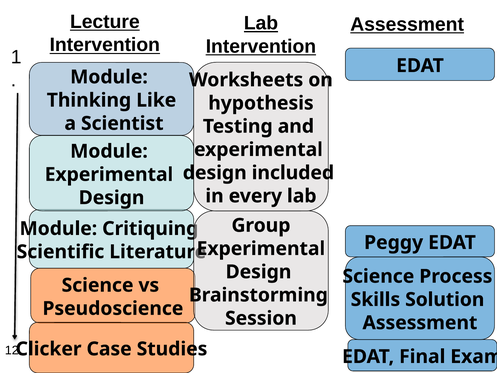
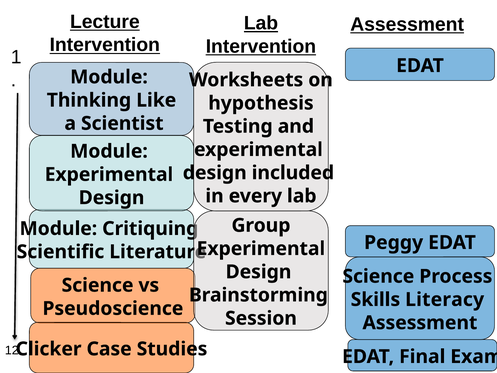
Solution: Solution -> Literacy
